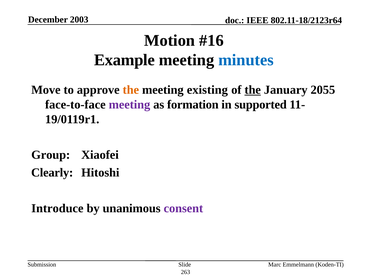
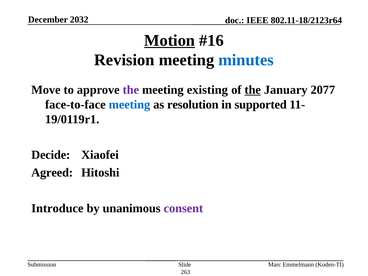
2003: 2003 -> 2032
Motion underline: none -> present
Example: Example -> Revision
the at (131, 90) colour: orange -> purple
2055: 2055 -> 2077
meeting at (129, 105) colour: purple -> blue
formation: formation -> resolution
Group: Group -> Decide
Clearly: Clearly -> Agreed
